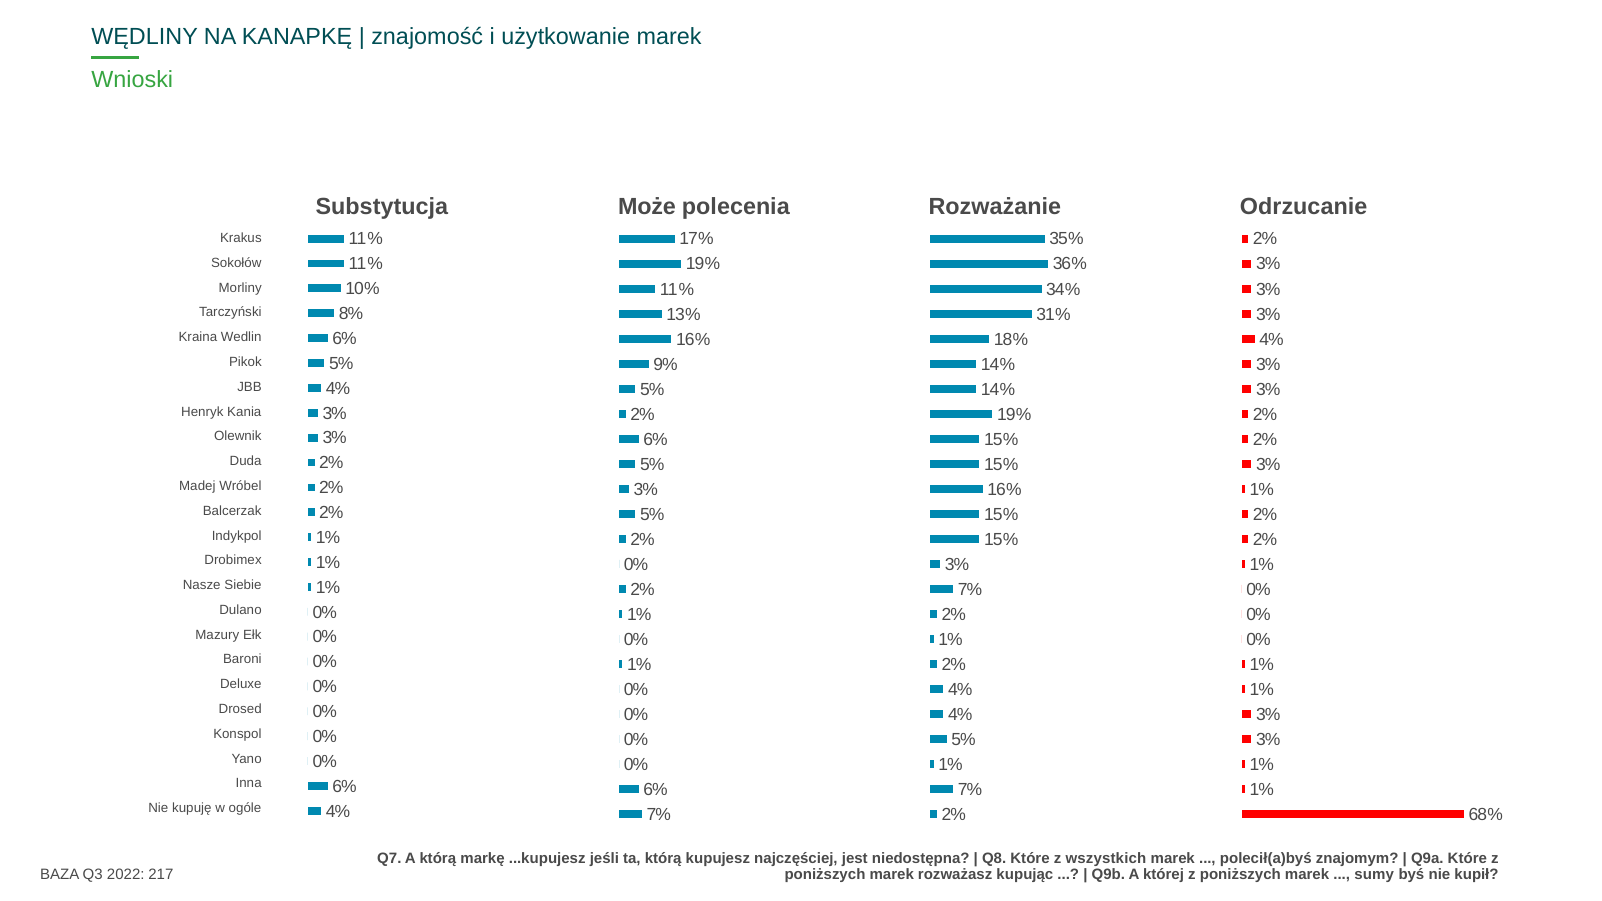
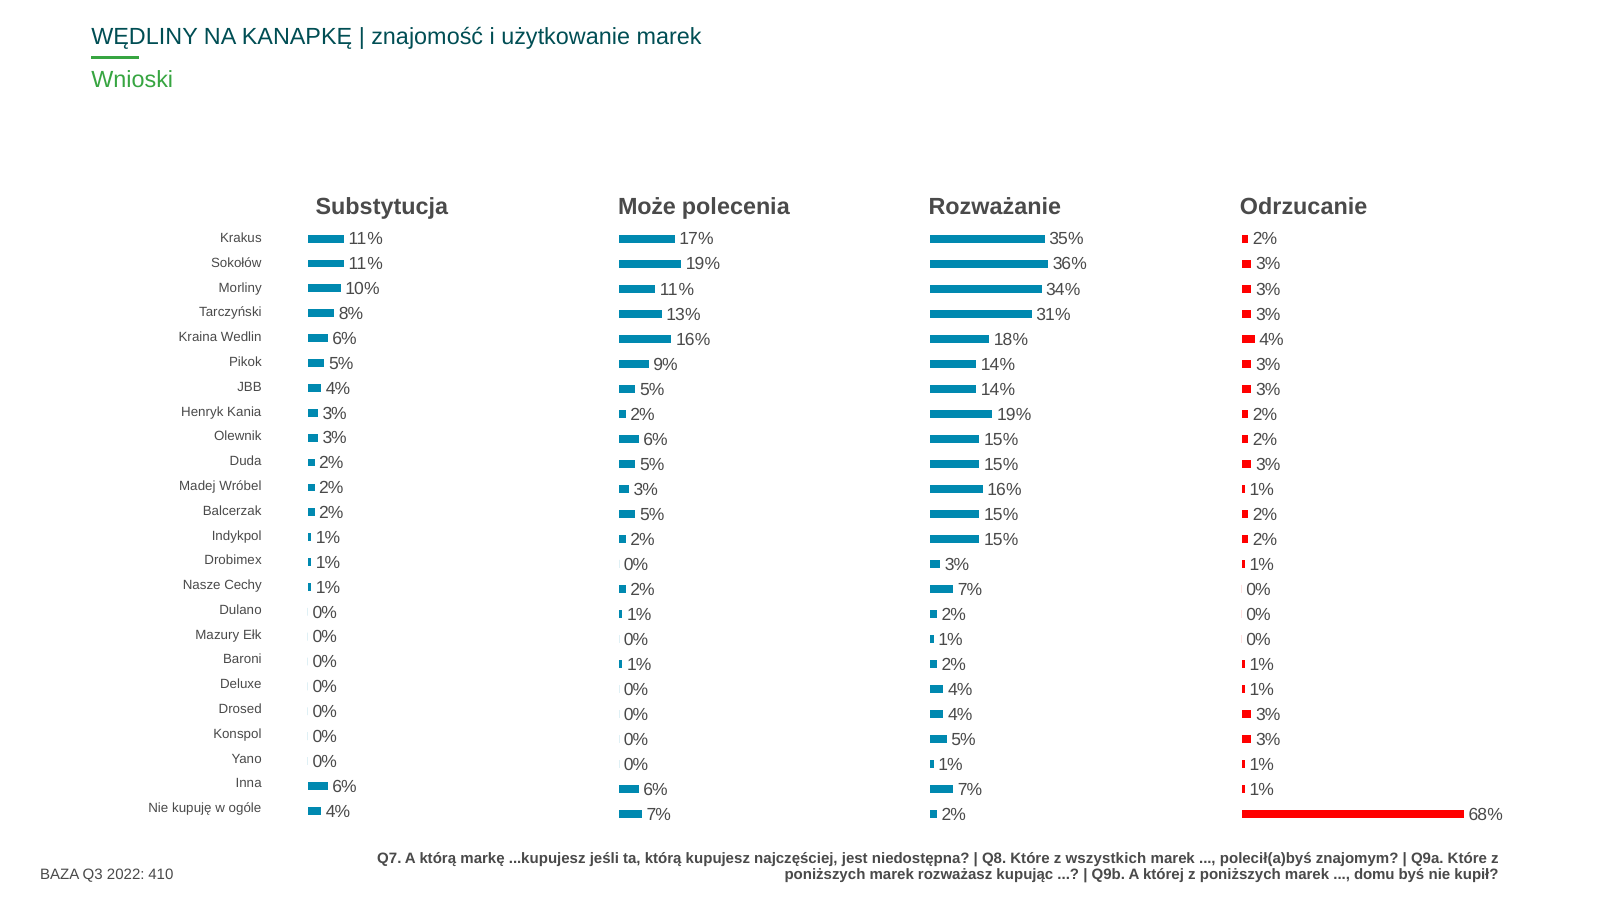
Siebie: Siebie -> Cechy
217: 217 -> 410
sumy: sumy -> domu
